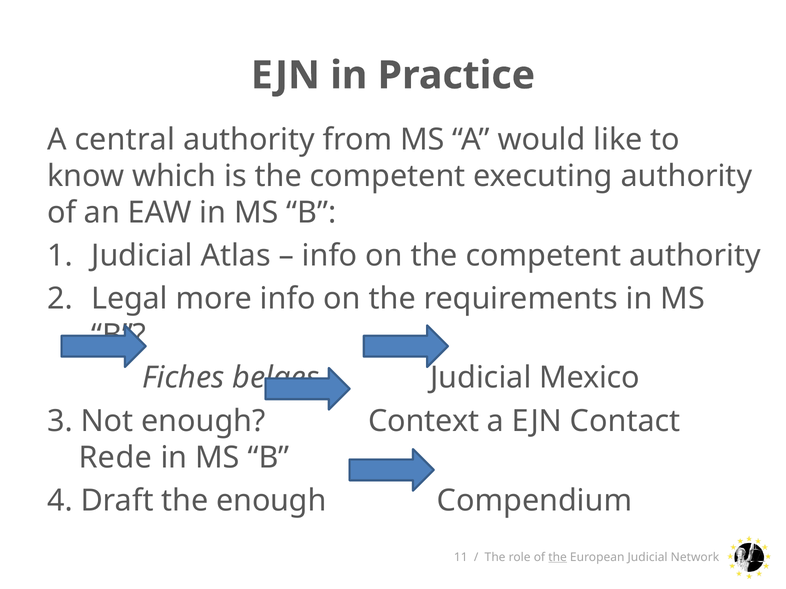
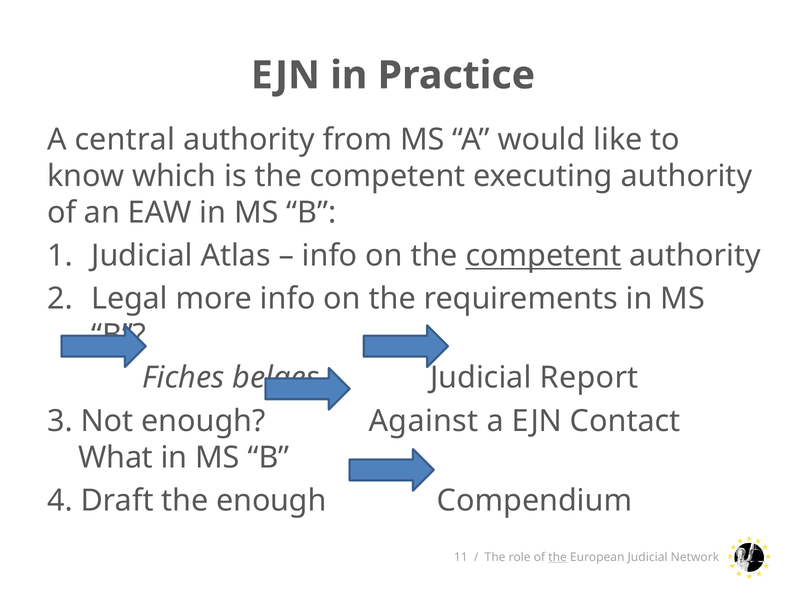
competent at (543, 256) underline: none -> present
Mexico: Mexico -> Report
Context: Context -> Against
Rede: Rede -> What
